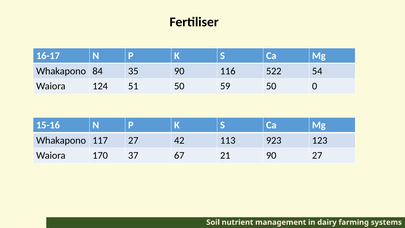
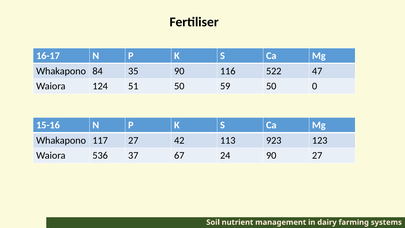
54: 54 -> 47
170: 170 -> 536
21: 21 -> 24
